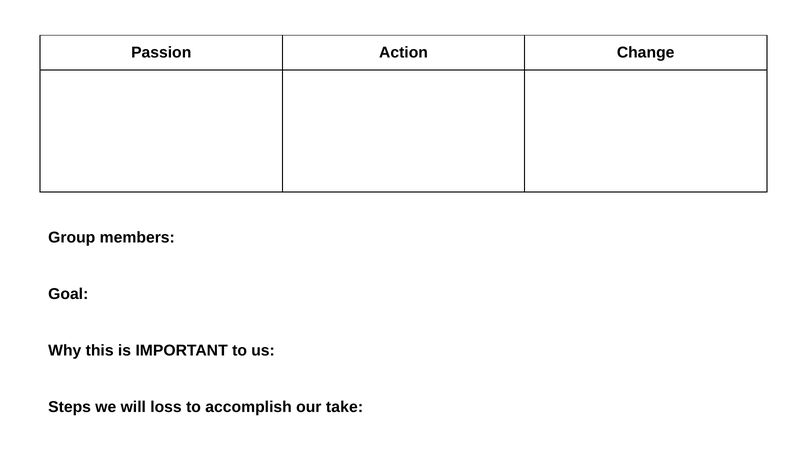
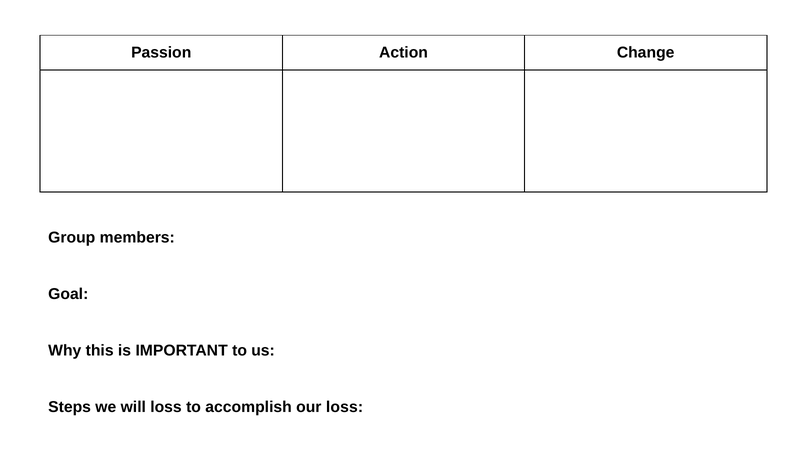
our take: take -> loss
